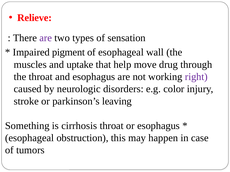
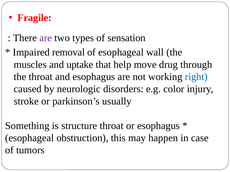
Relieve: Relieve -> Fragile
pigment: pigment -> removal
right colour: purple -> blue
leaving: leaving -> usually
cirrhosis: cirrhosis -> structure
